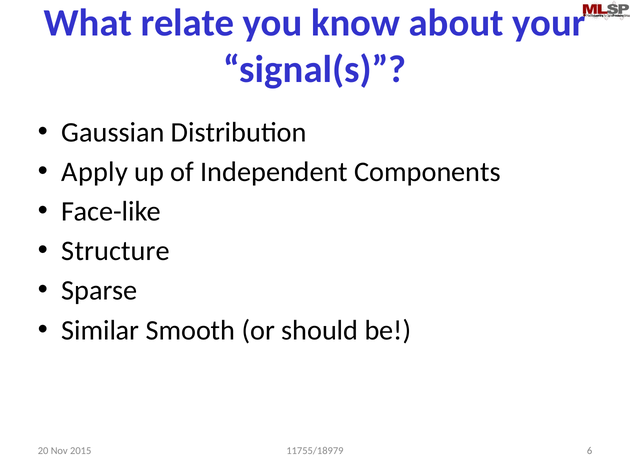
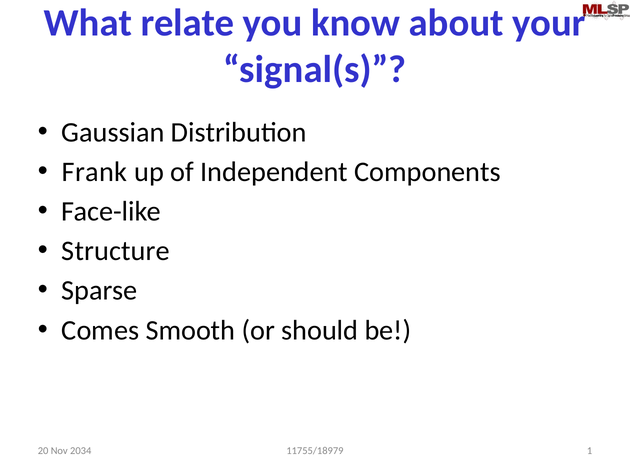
Apply: Apply -> Frank
Similar: Similar -> Comes
2015: 2015 -> 2034
6: 6 -> 1
